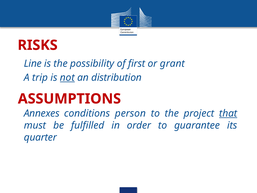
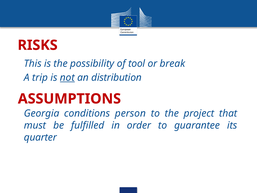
Line: Line -> This
first: first -> tool
grant: grant -> break
Annexes: Annexes -> Georgia
that underline: present -> none
